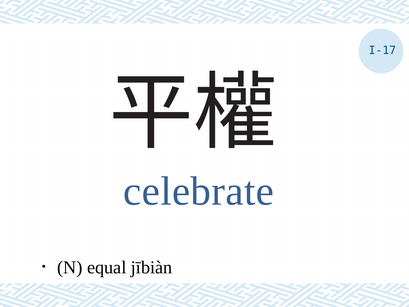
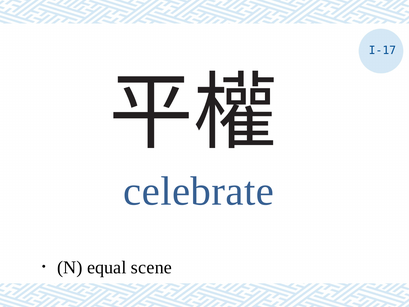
jībiàn: jībiàn -> scene
